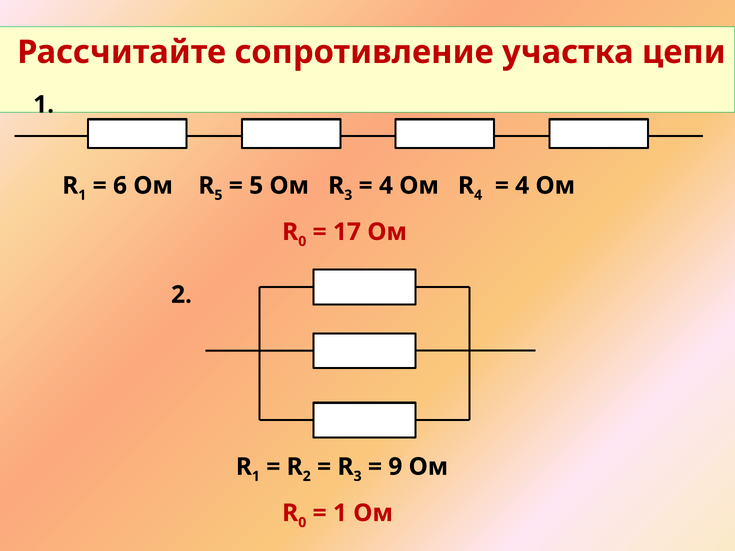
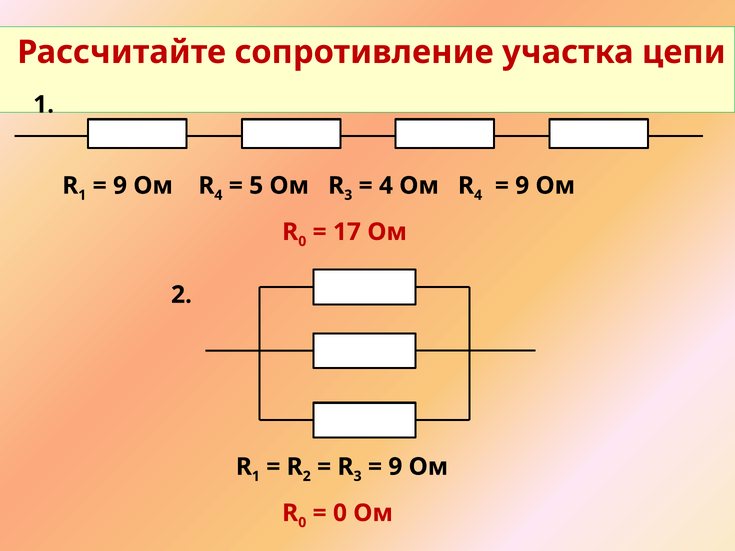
6 at (120, 186): 6 -> 9
5 at (218, 195): 5 -> 4
4 at (522, 186): 4 -> 9
1 at (340, 513): 1 -> 0
